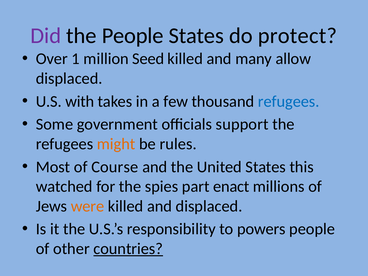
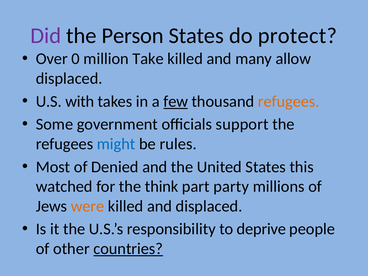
the People: People -> Person
1: 1 -> 0
Seed: Seed -> Take
few underline: none -> present
refugees at (289, 101) colour: blue -> orange
might colour: orange -> blue
Course: Course -> Denied
spies: spies -> think
enact: enact -> party
powers: powers -> deprive
